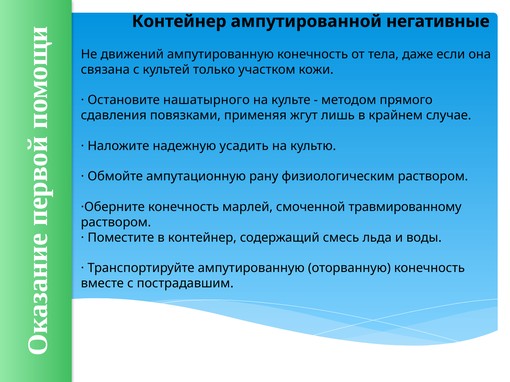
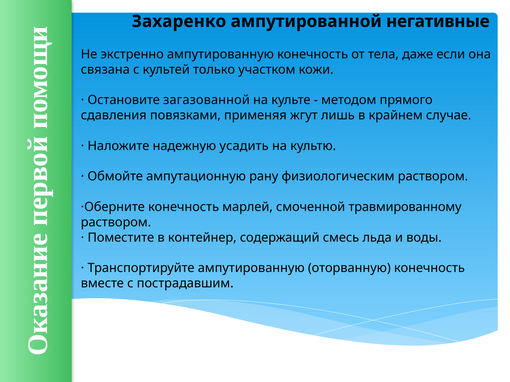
и Контейнер: Контейнер -> Захаренко
движений: движений -> экстренно
нашатырного: нашатырного -> загазованной
